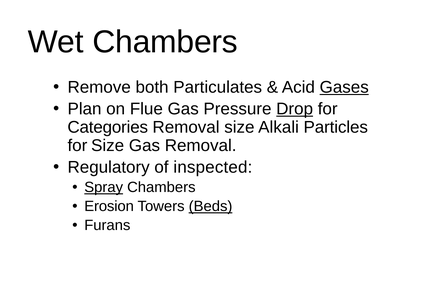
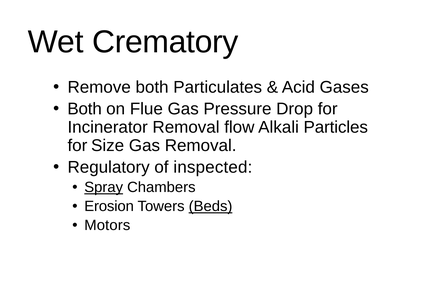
Wet Chambers: Chambers -> Crematory
Gases underline: present -> none
Plan at (85, 109): Plan -> Both
Drop underline: present -> none
Categories: Categories -> Incinerator
Removal size: size -> flow
Furans: Furans -> Motors
